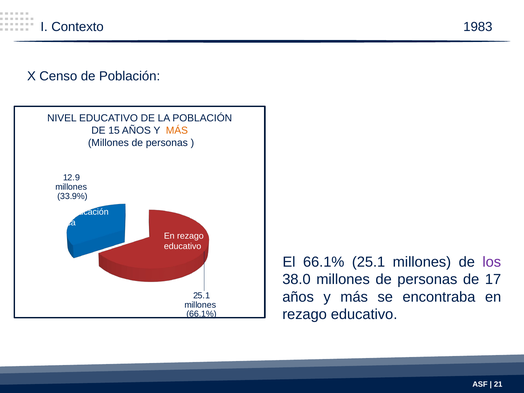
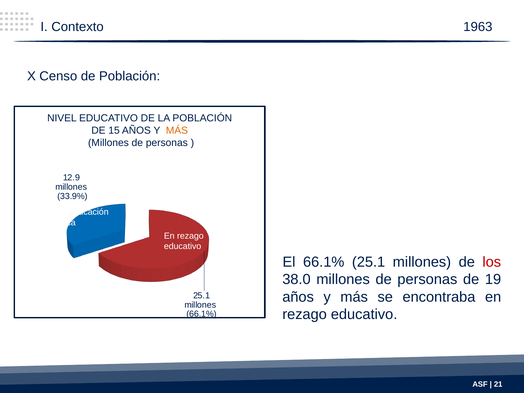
1983: 1983 -> 1963
los colour: purple -> red
17: 17 -> 19
